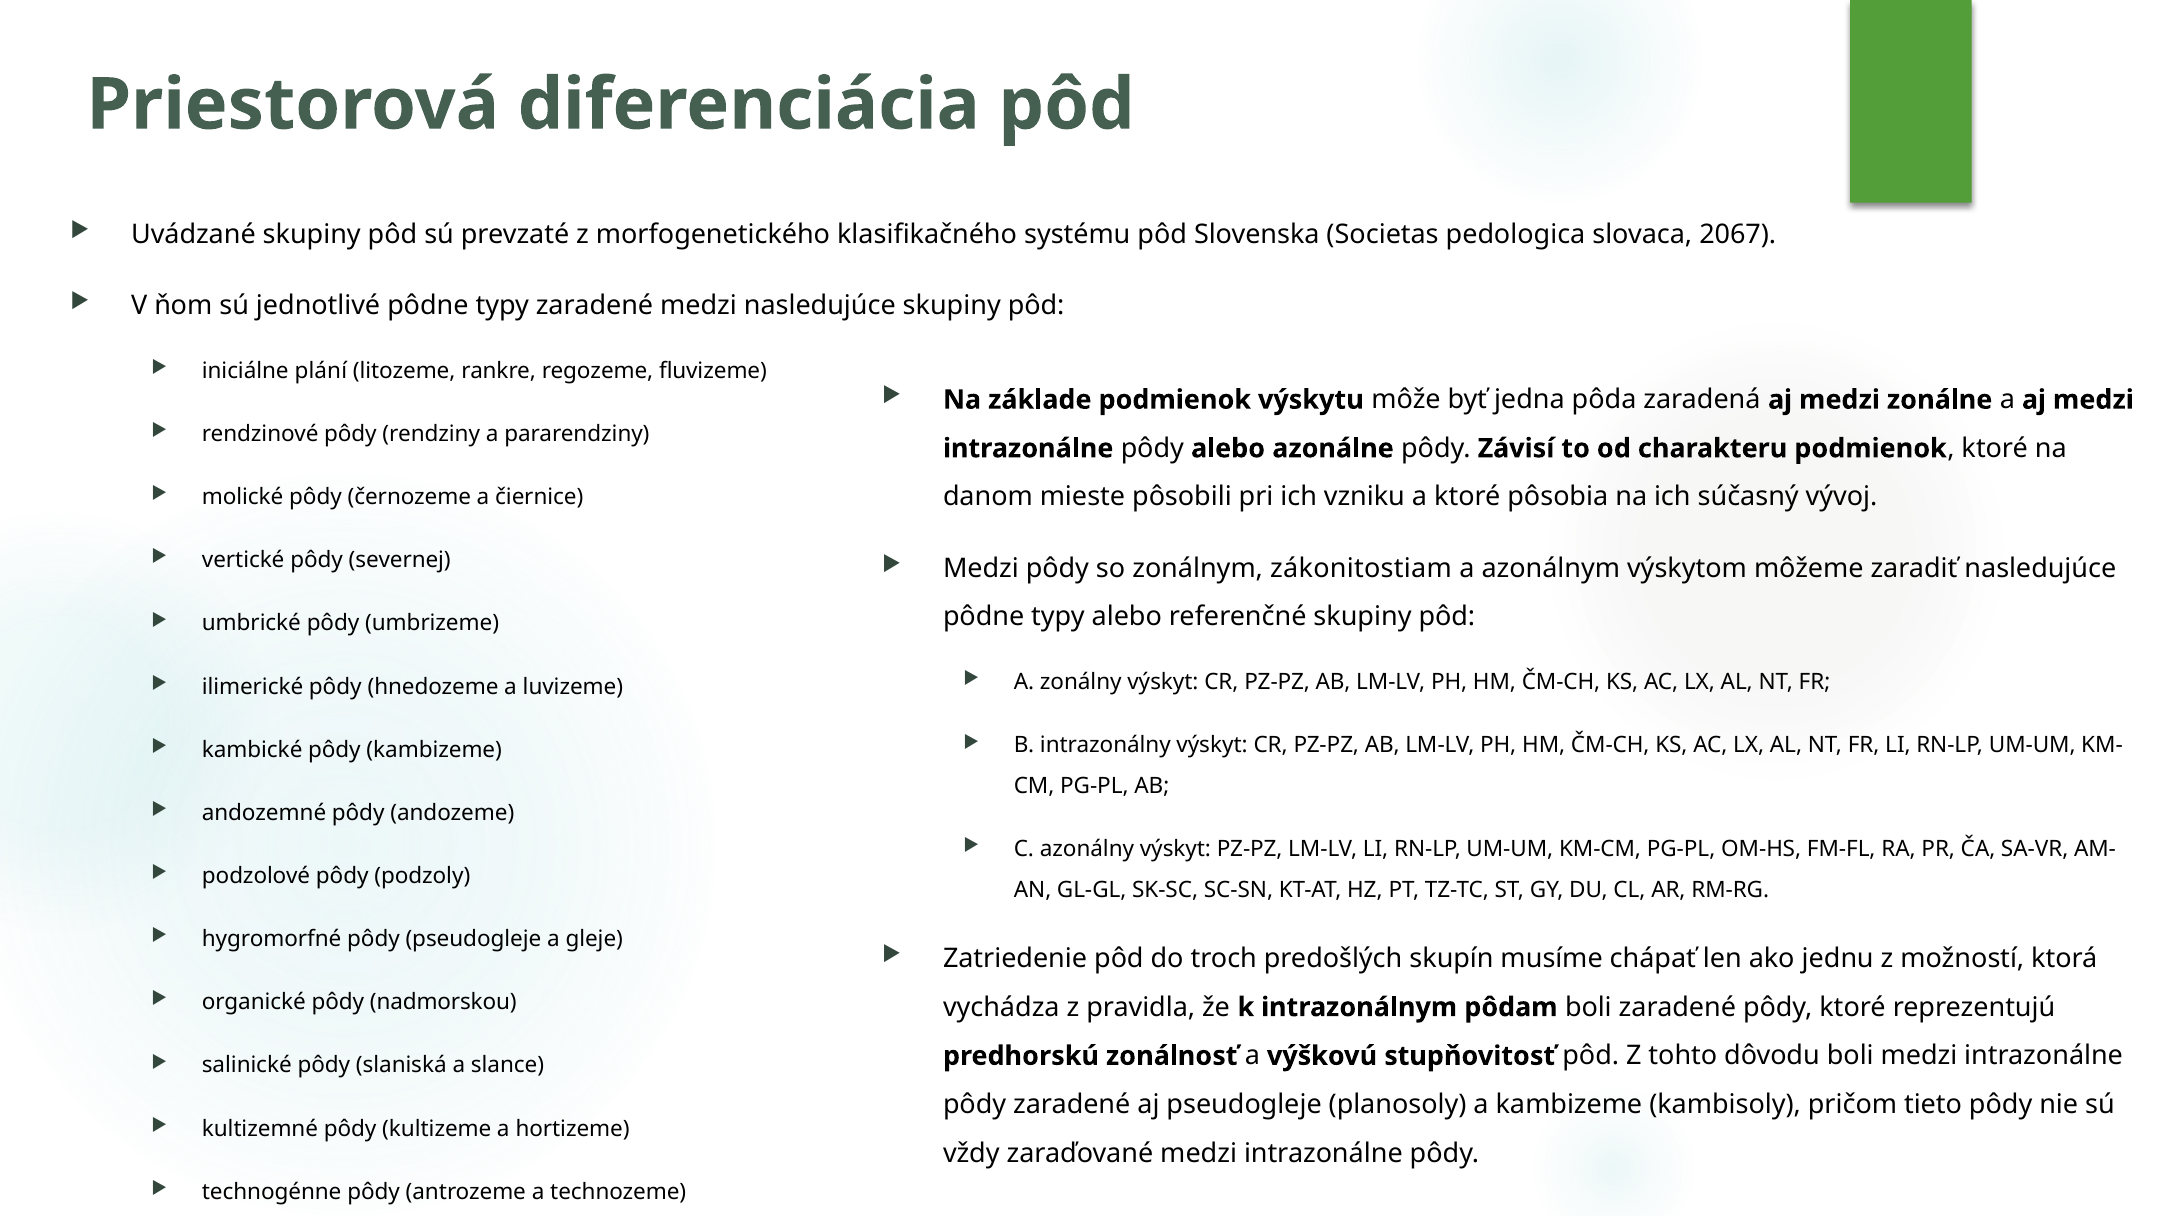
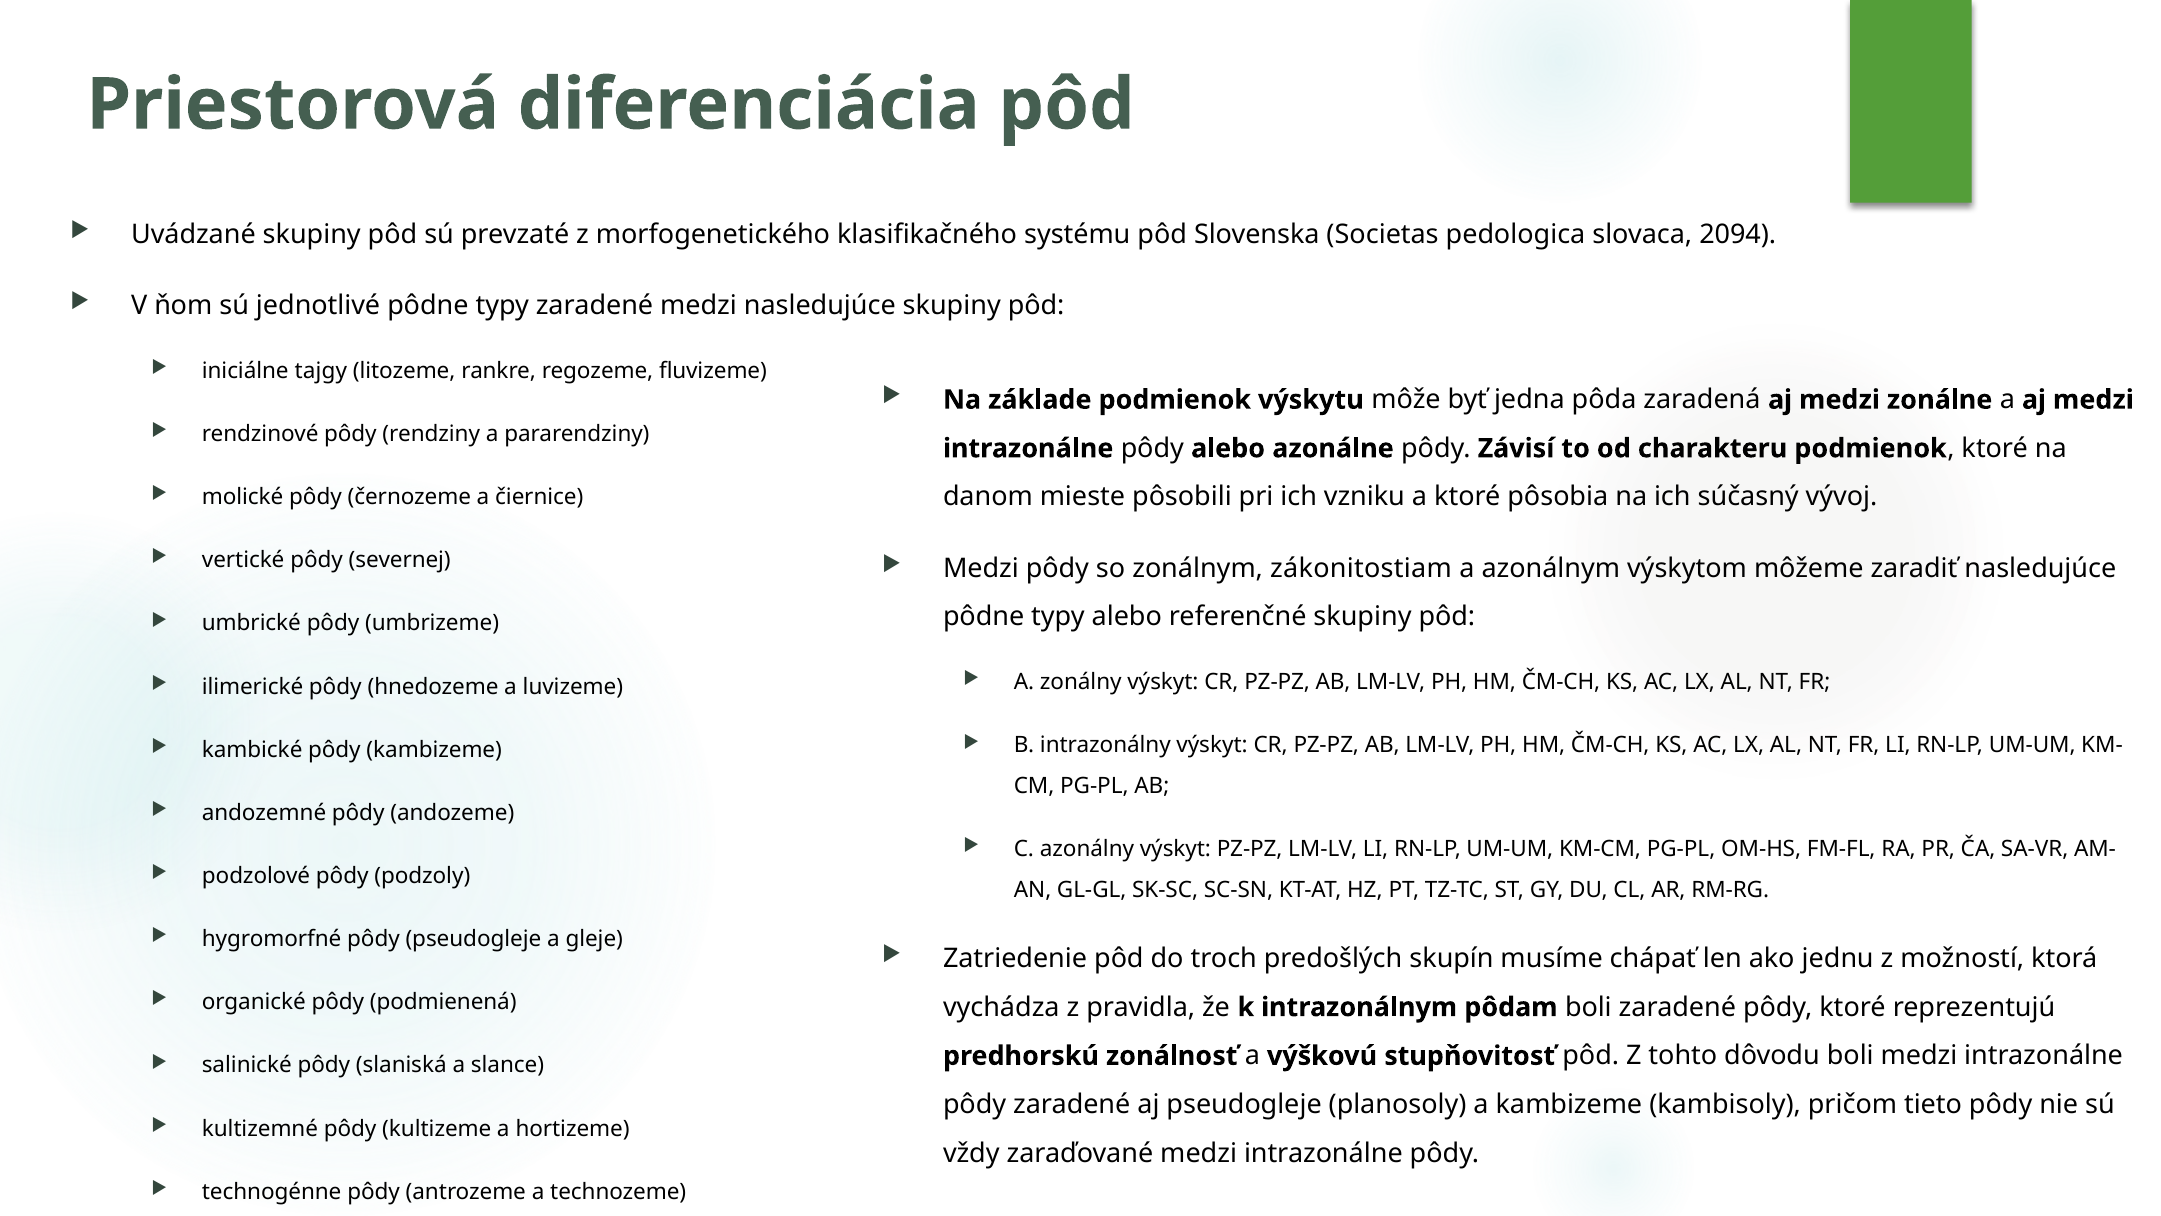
2067: 2067 -> 2094
plání: plání -> tajgy
nadmorskou: nadmorskou -> podmienená
